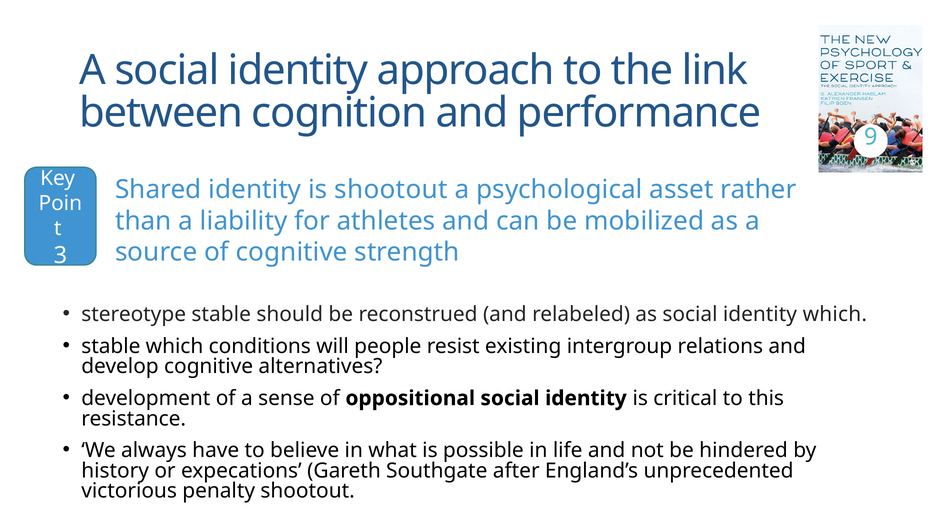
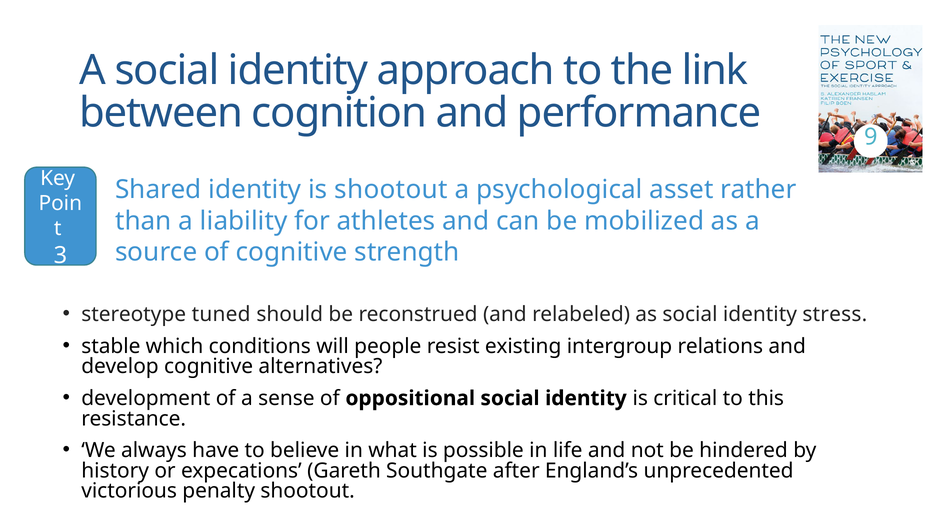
stereotype stable: stable -> tuned
identity which: which -> stress
